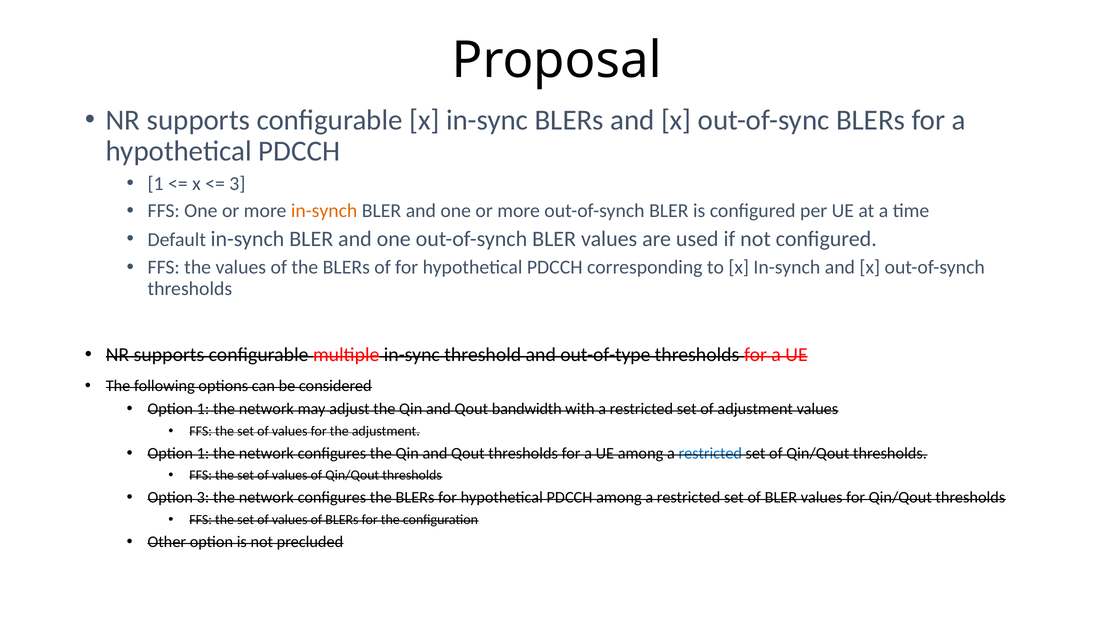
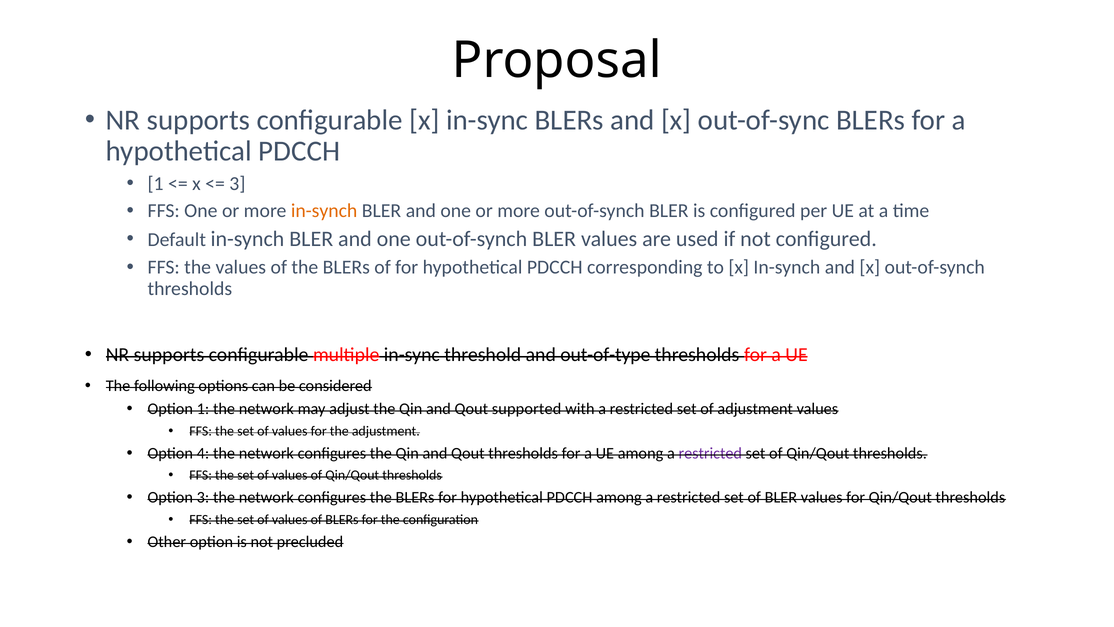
bandwidth: bandwidth -> supported
1 at (203, 453): 1 -> 4
restricted at (710, 453) colour: blue -> purple
